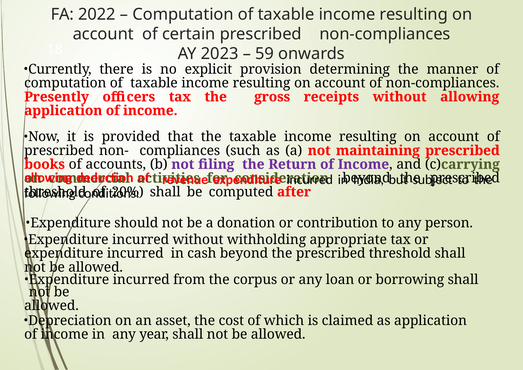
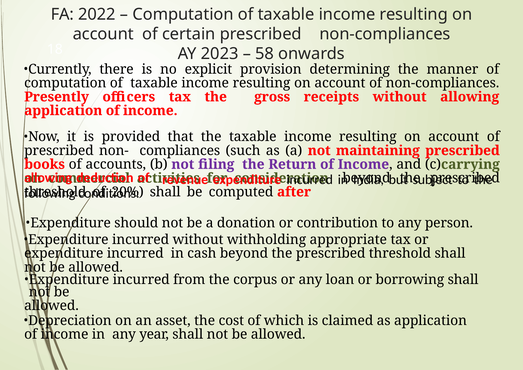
59: 59 -> 58
